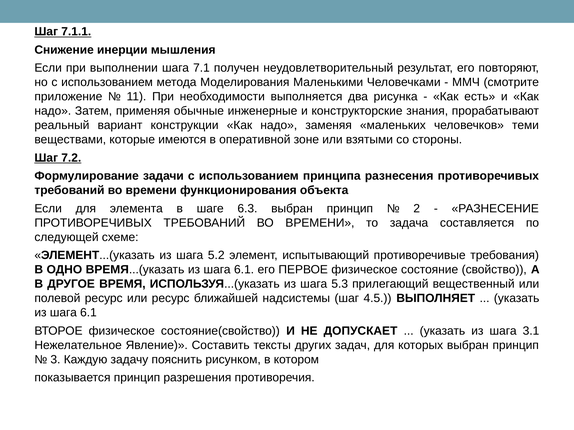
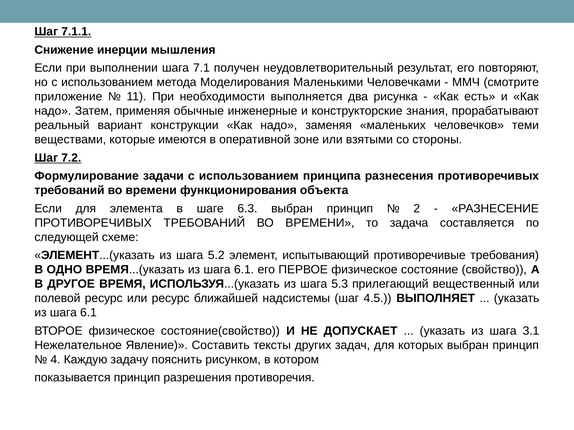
3: 3 -> 4
